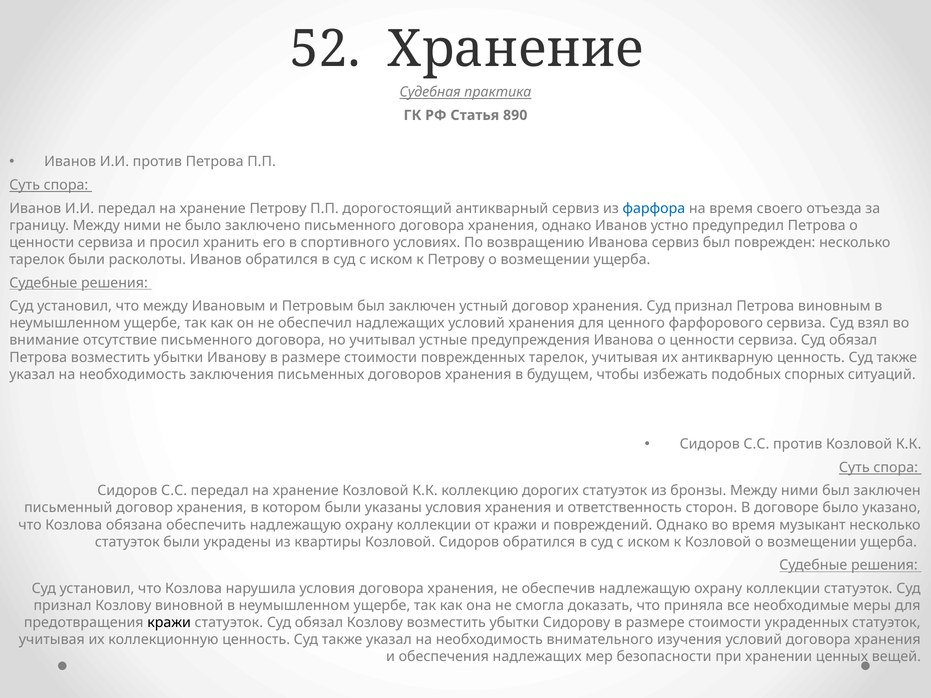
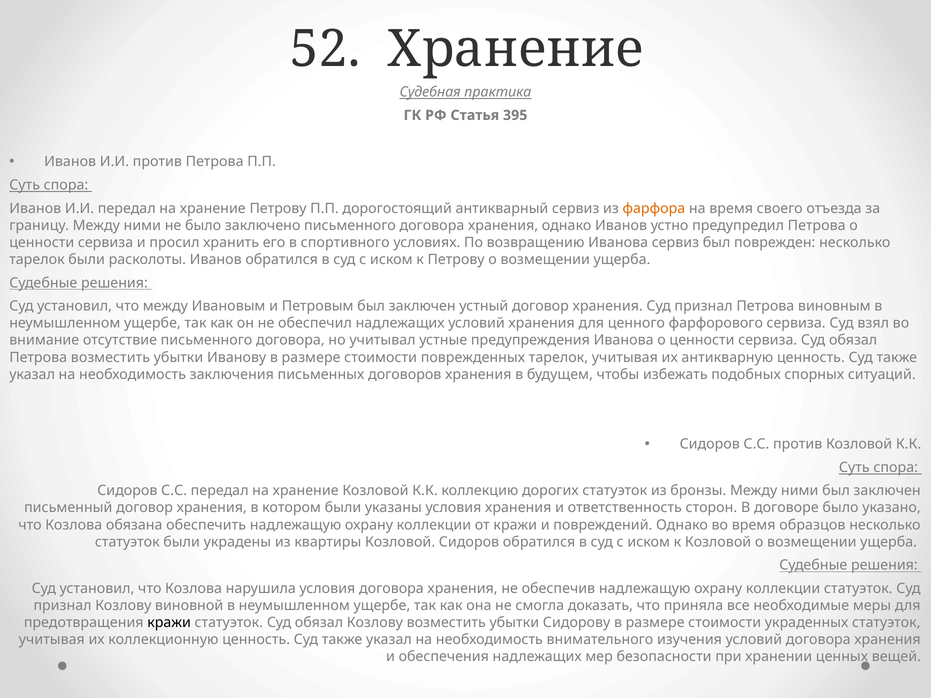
890: 890 -> 395
фарфора colour: blue -> orange
музыкант: музыкант -> образцов
